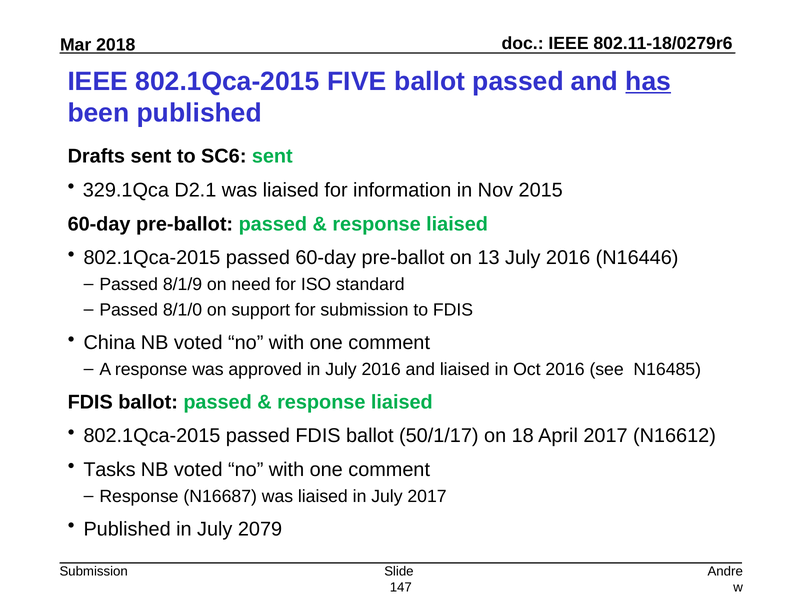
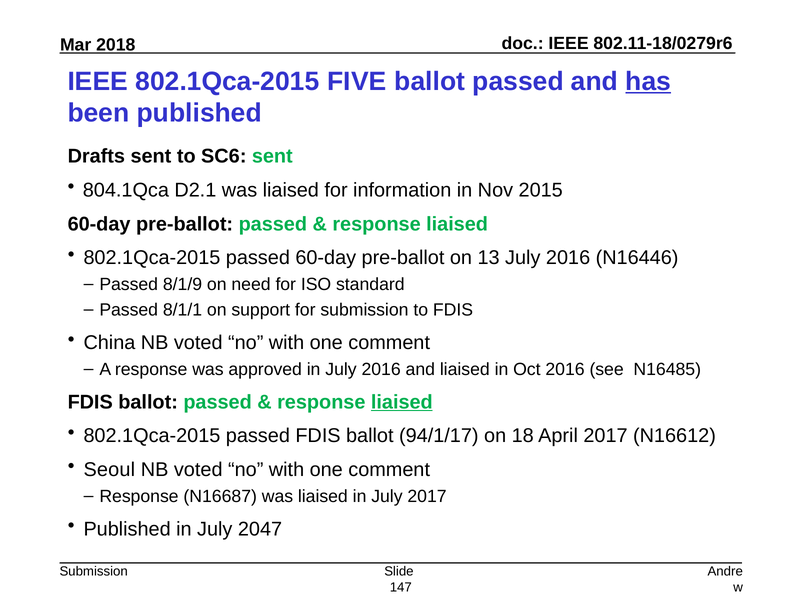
329.1Qca: 329.1Qca -> 804.1Qca
8/1/0: 8/1/0 -> 8/1/1
liaised at (402, 402) underline: none -> present
50/1/17: 50/1/17 -> 94/1/17
Tasks: Tasks -> Seoul
2079: 2079 -> 2047
